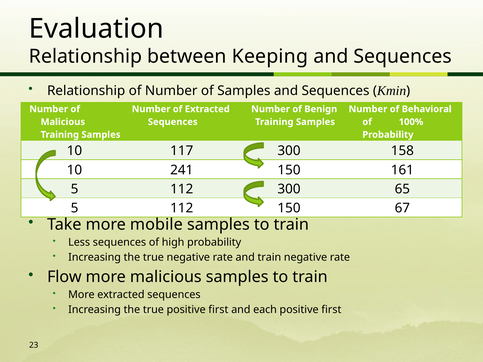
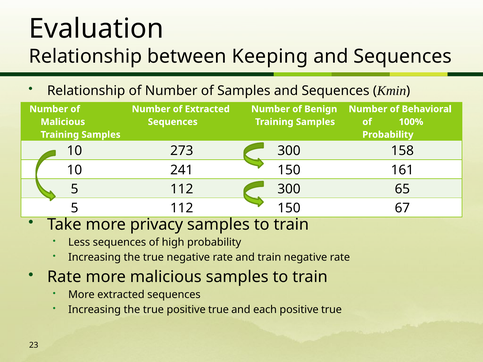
117: 117 -> 273
mobile: mobile -> privacy
Flow at (64, 277): Flow -> Rate
true positive first: first -> true
first at (331, 310): first -> true
